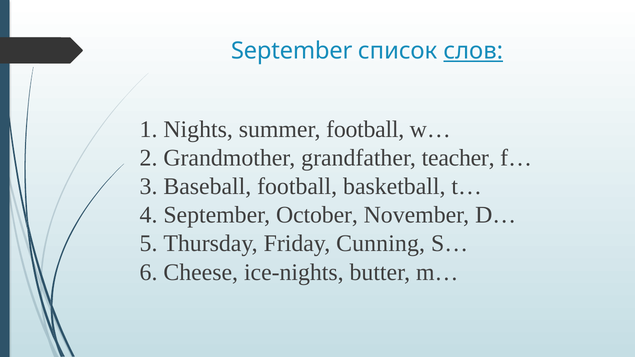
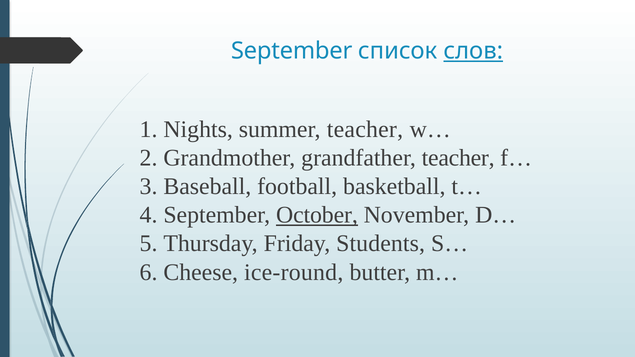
summer football: football -> teacher
October underline: none -> present
Cunning: Cunning -> Students
ice-nights: ice-nights -> ice-round
